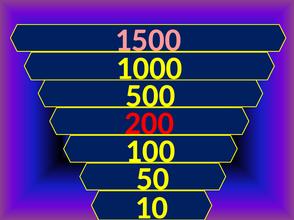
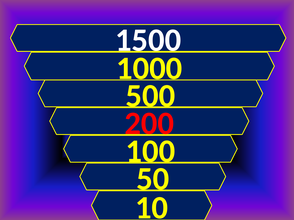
1500 colour: pink -> white
